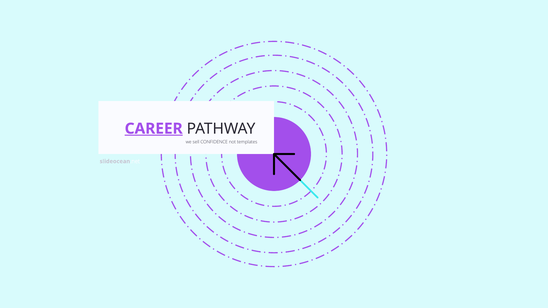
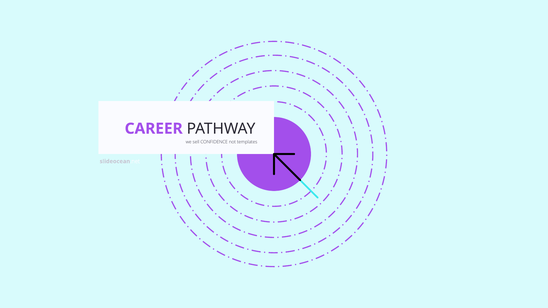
CAREER underline: present -> none
